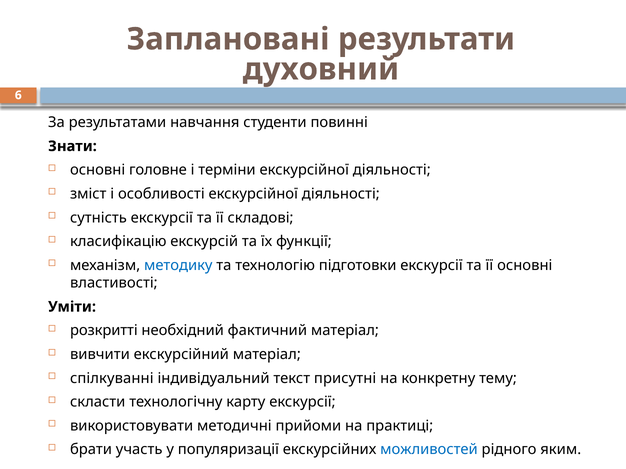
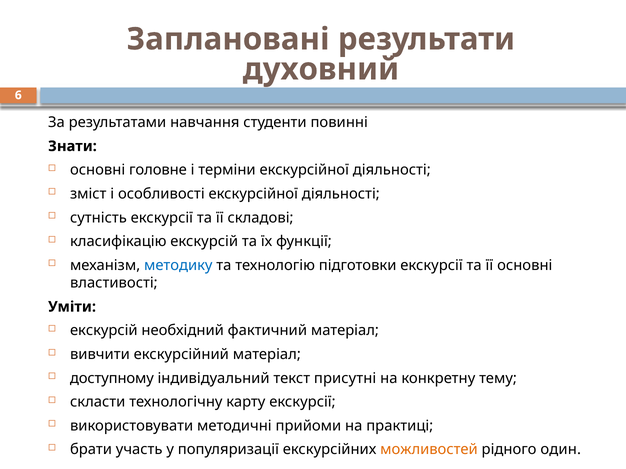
розкритті at (104, 331): розкритті -> екскурсій
спілкуванні: спілкуванні -> доступному
можливостей colour: blue -> orange
яким: яким -> один
